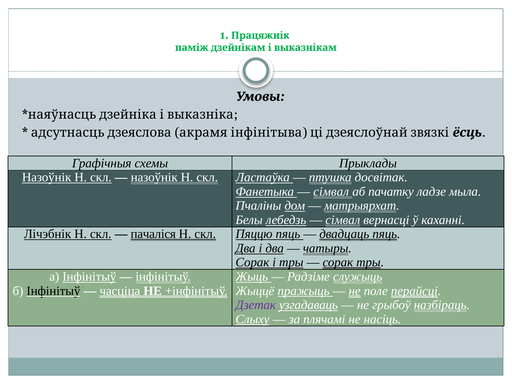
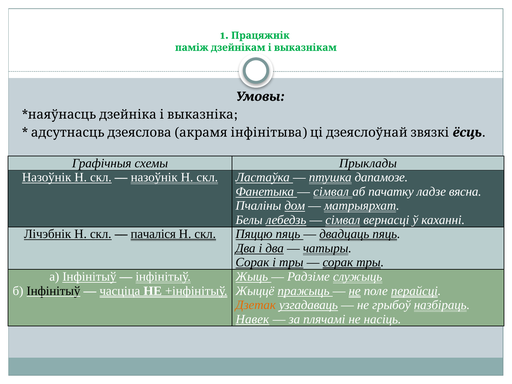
досвітак: досвітак -> дапамозе
мыла: мыла -> вясна
Дзетак colour: purple -> orange
Слыху: Слыху -> Навек
